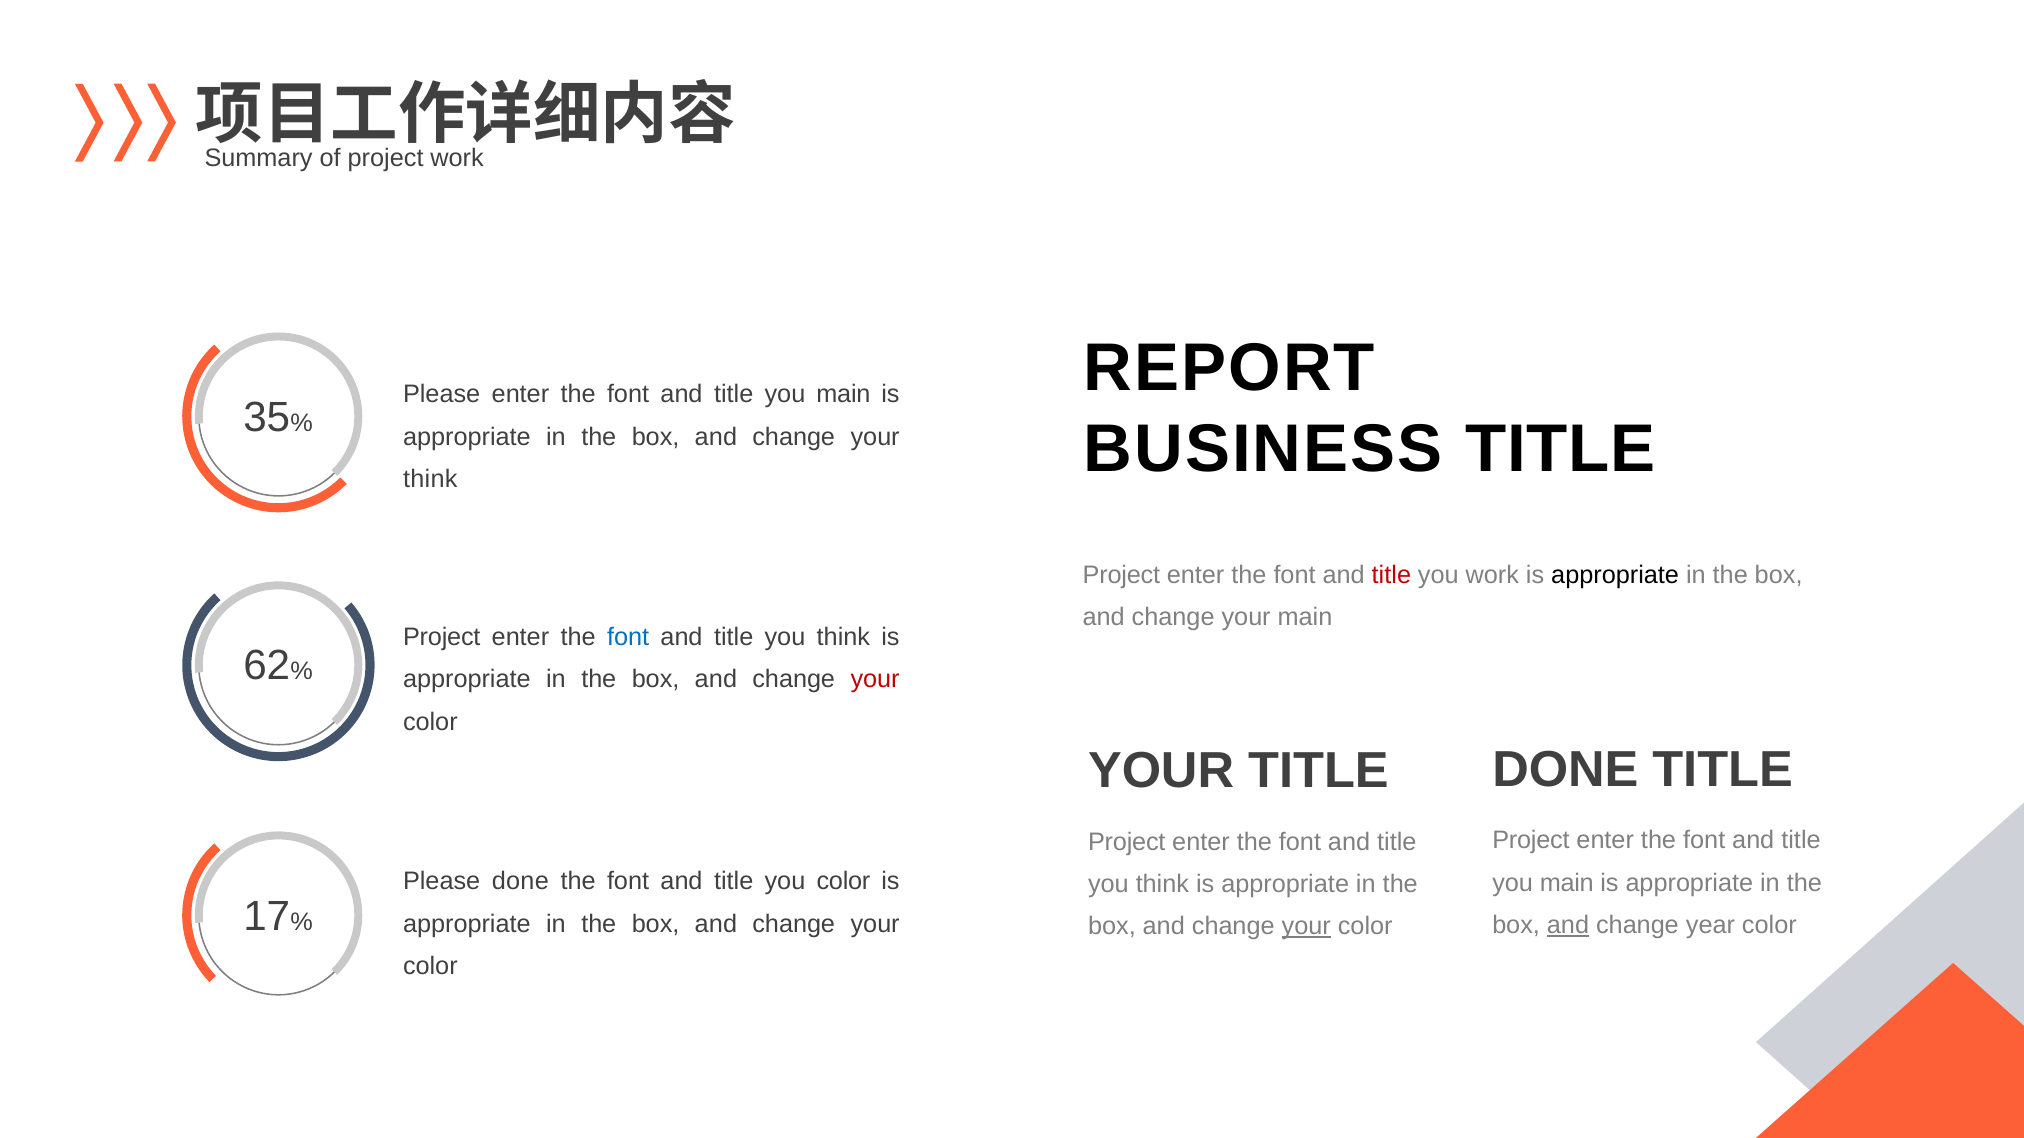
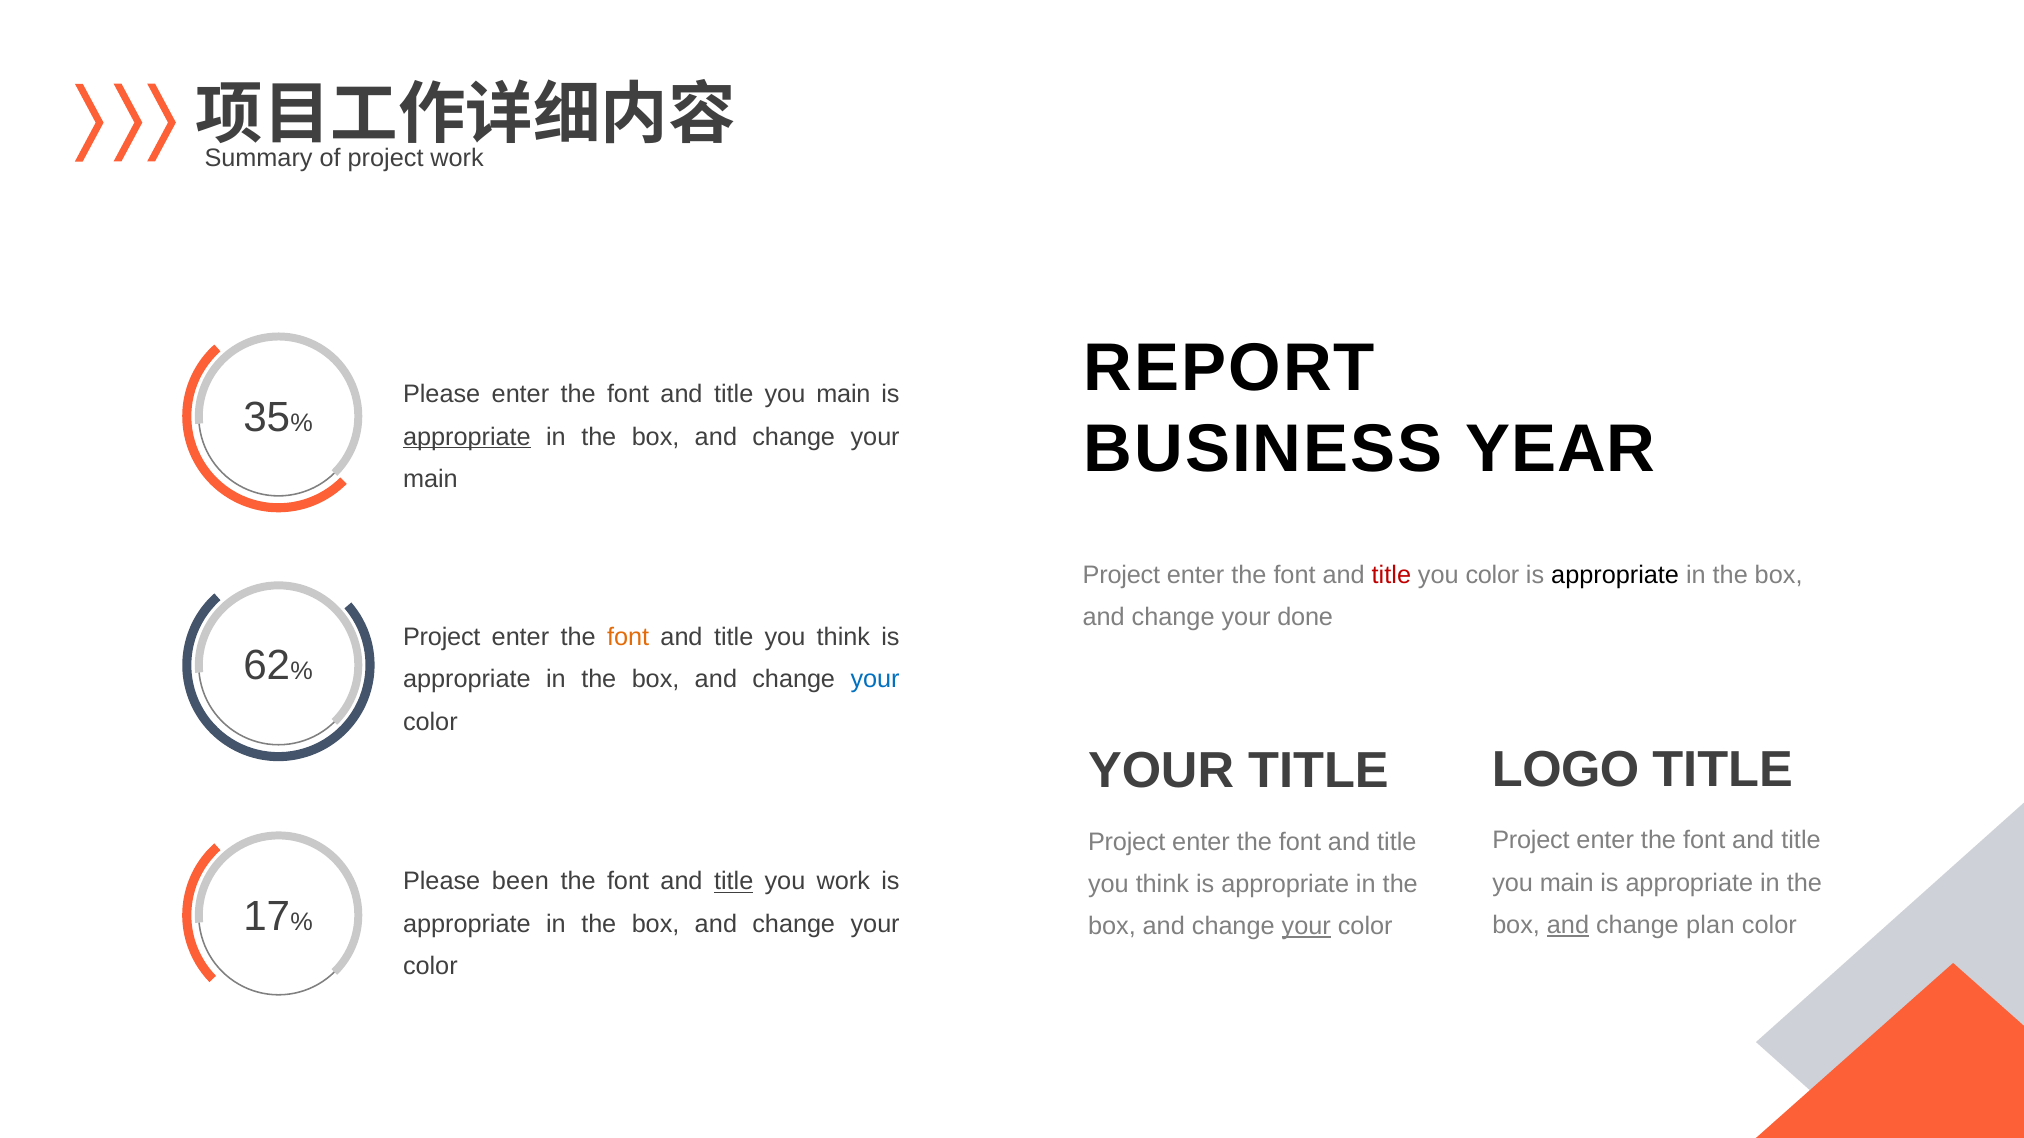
BUSINESS TITLE: TITLE -> YEAR
appropriate at (467, 437) underline: none -> present
think at (430, 479): think -> main
you work: work -> color
your main: main -> done
font at (628, 638) colour: blue -> orange
your at (875, 680) colour: red -> blue
DONE at (1565, 771): DONE -> LOGO
Please done: done -> been
title at (734, 882) underline: none -> present
you color: color -> work
year: year -> plan
